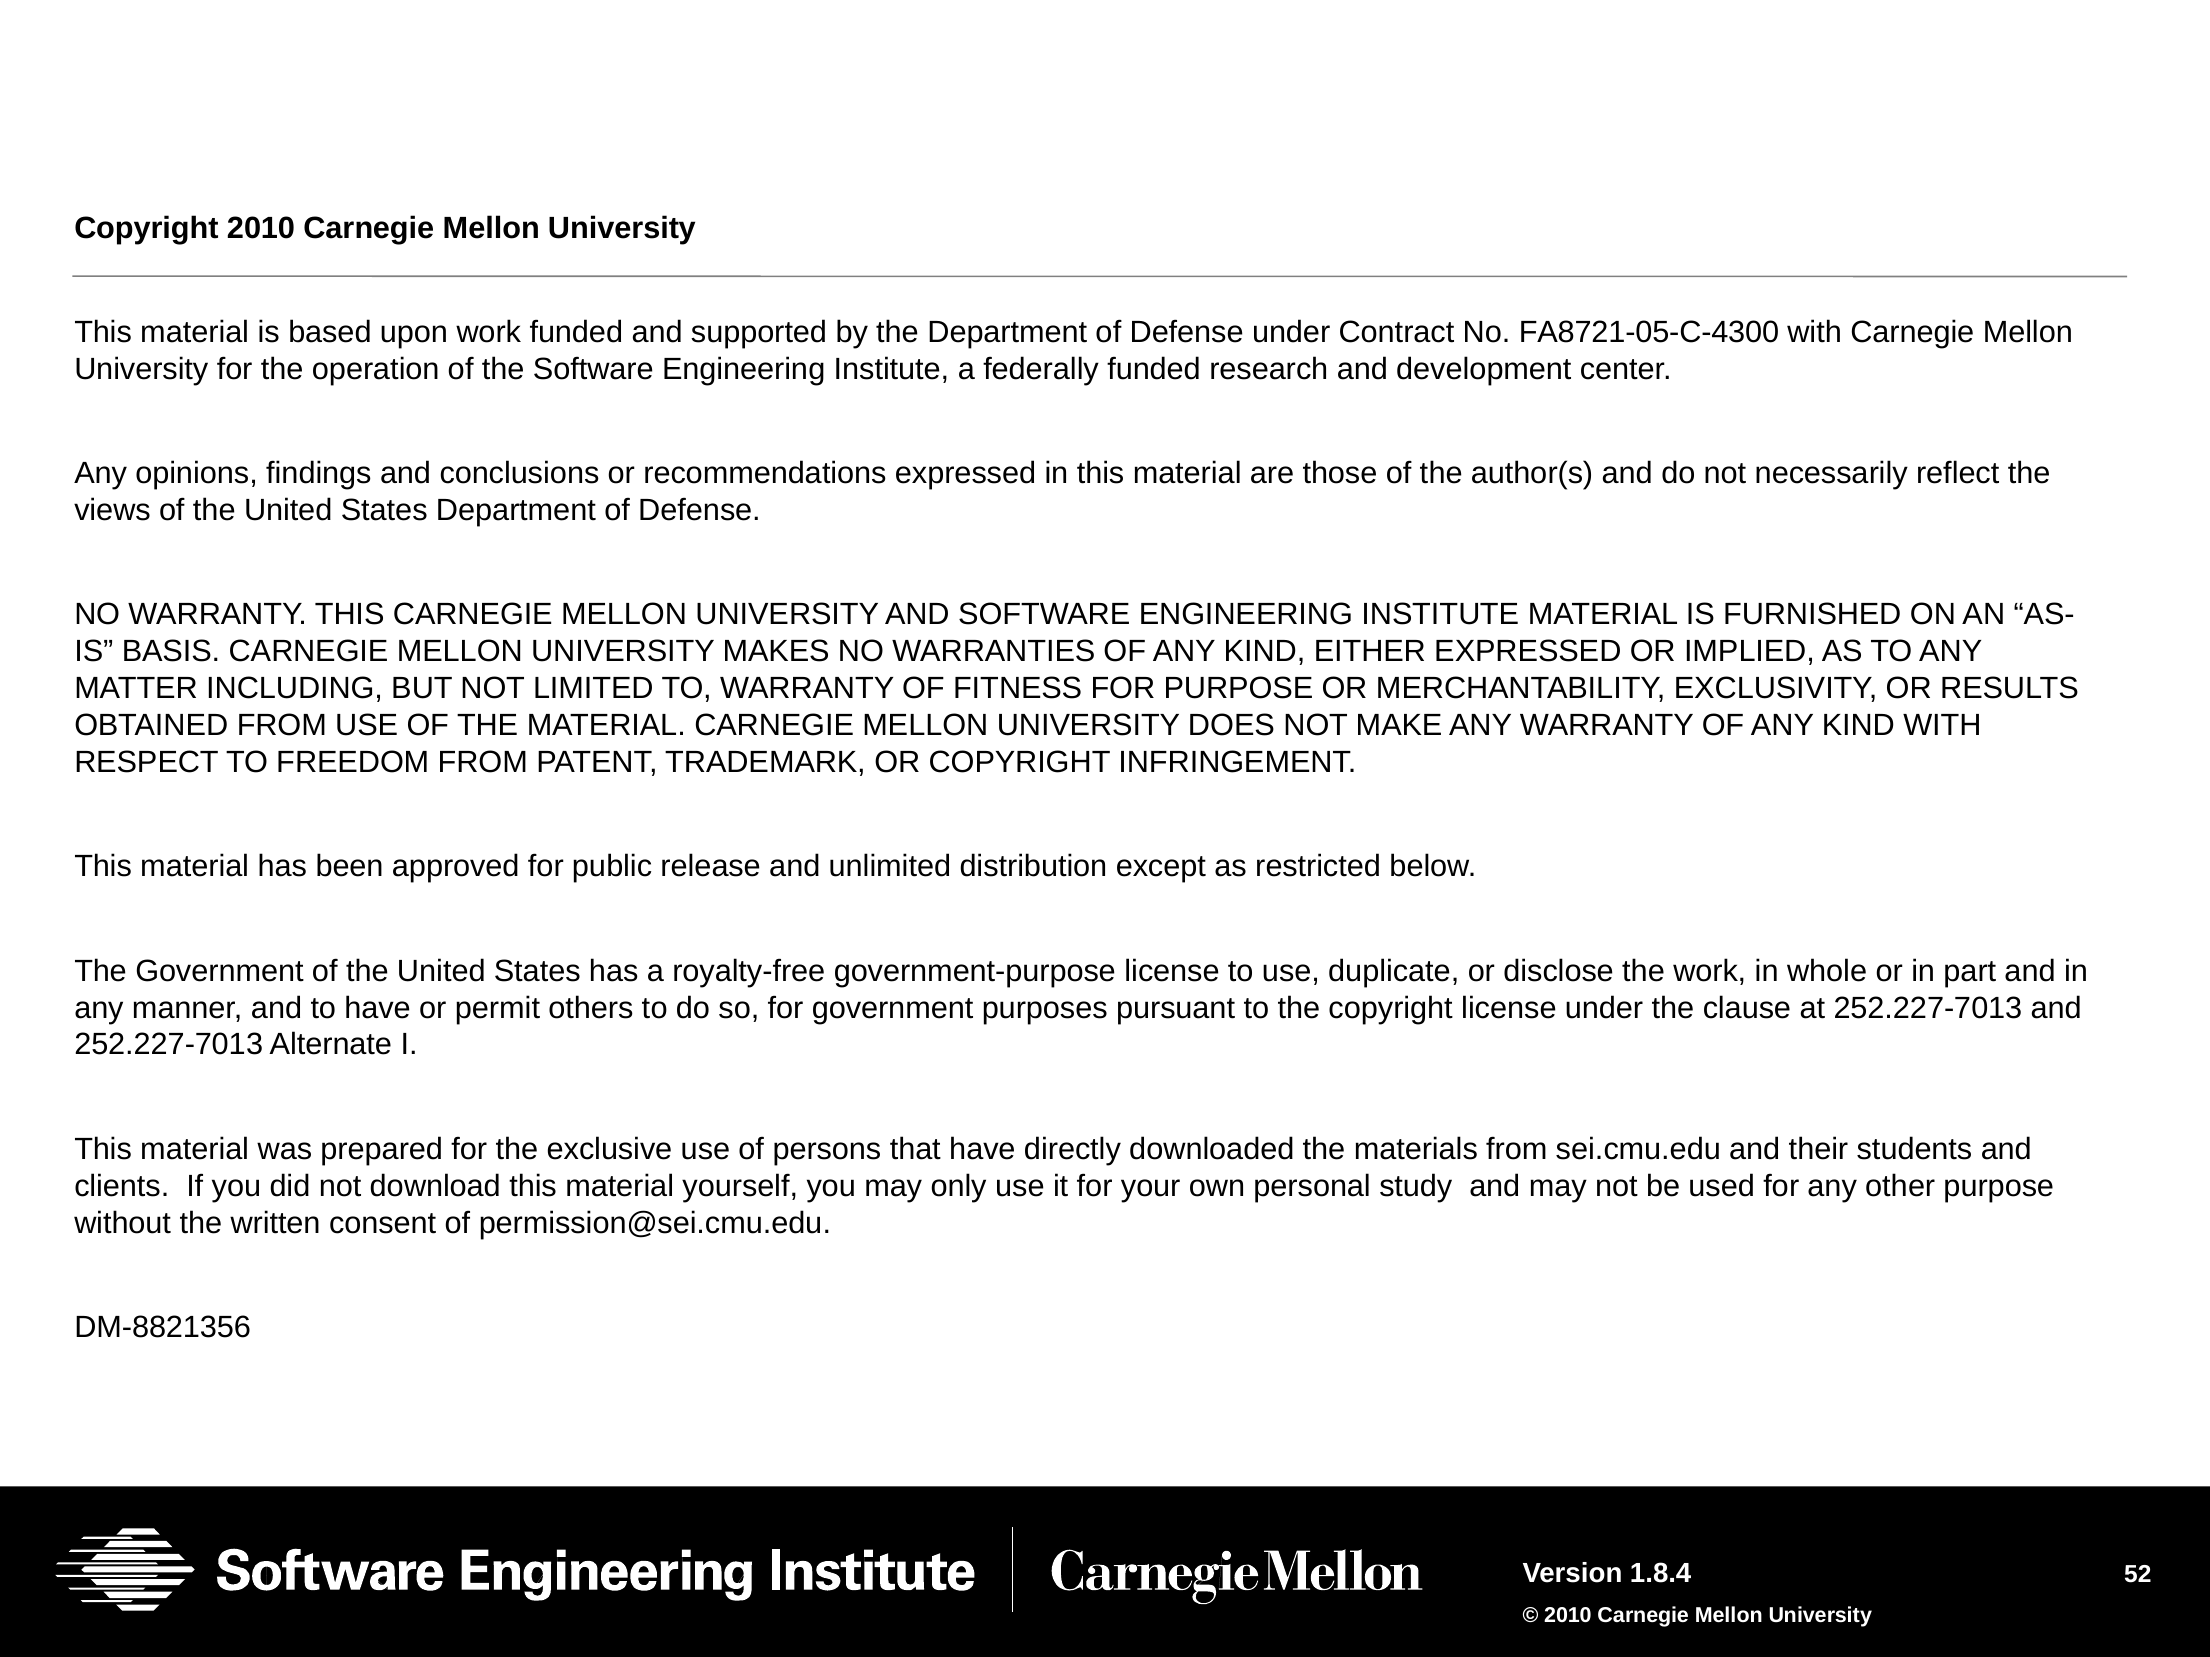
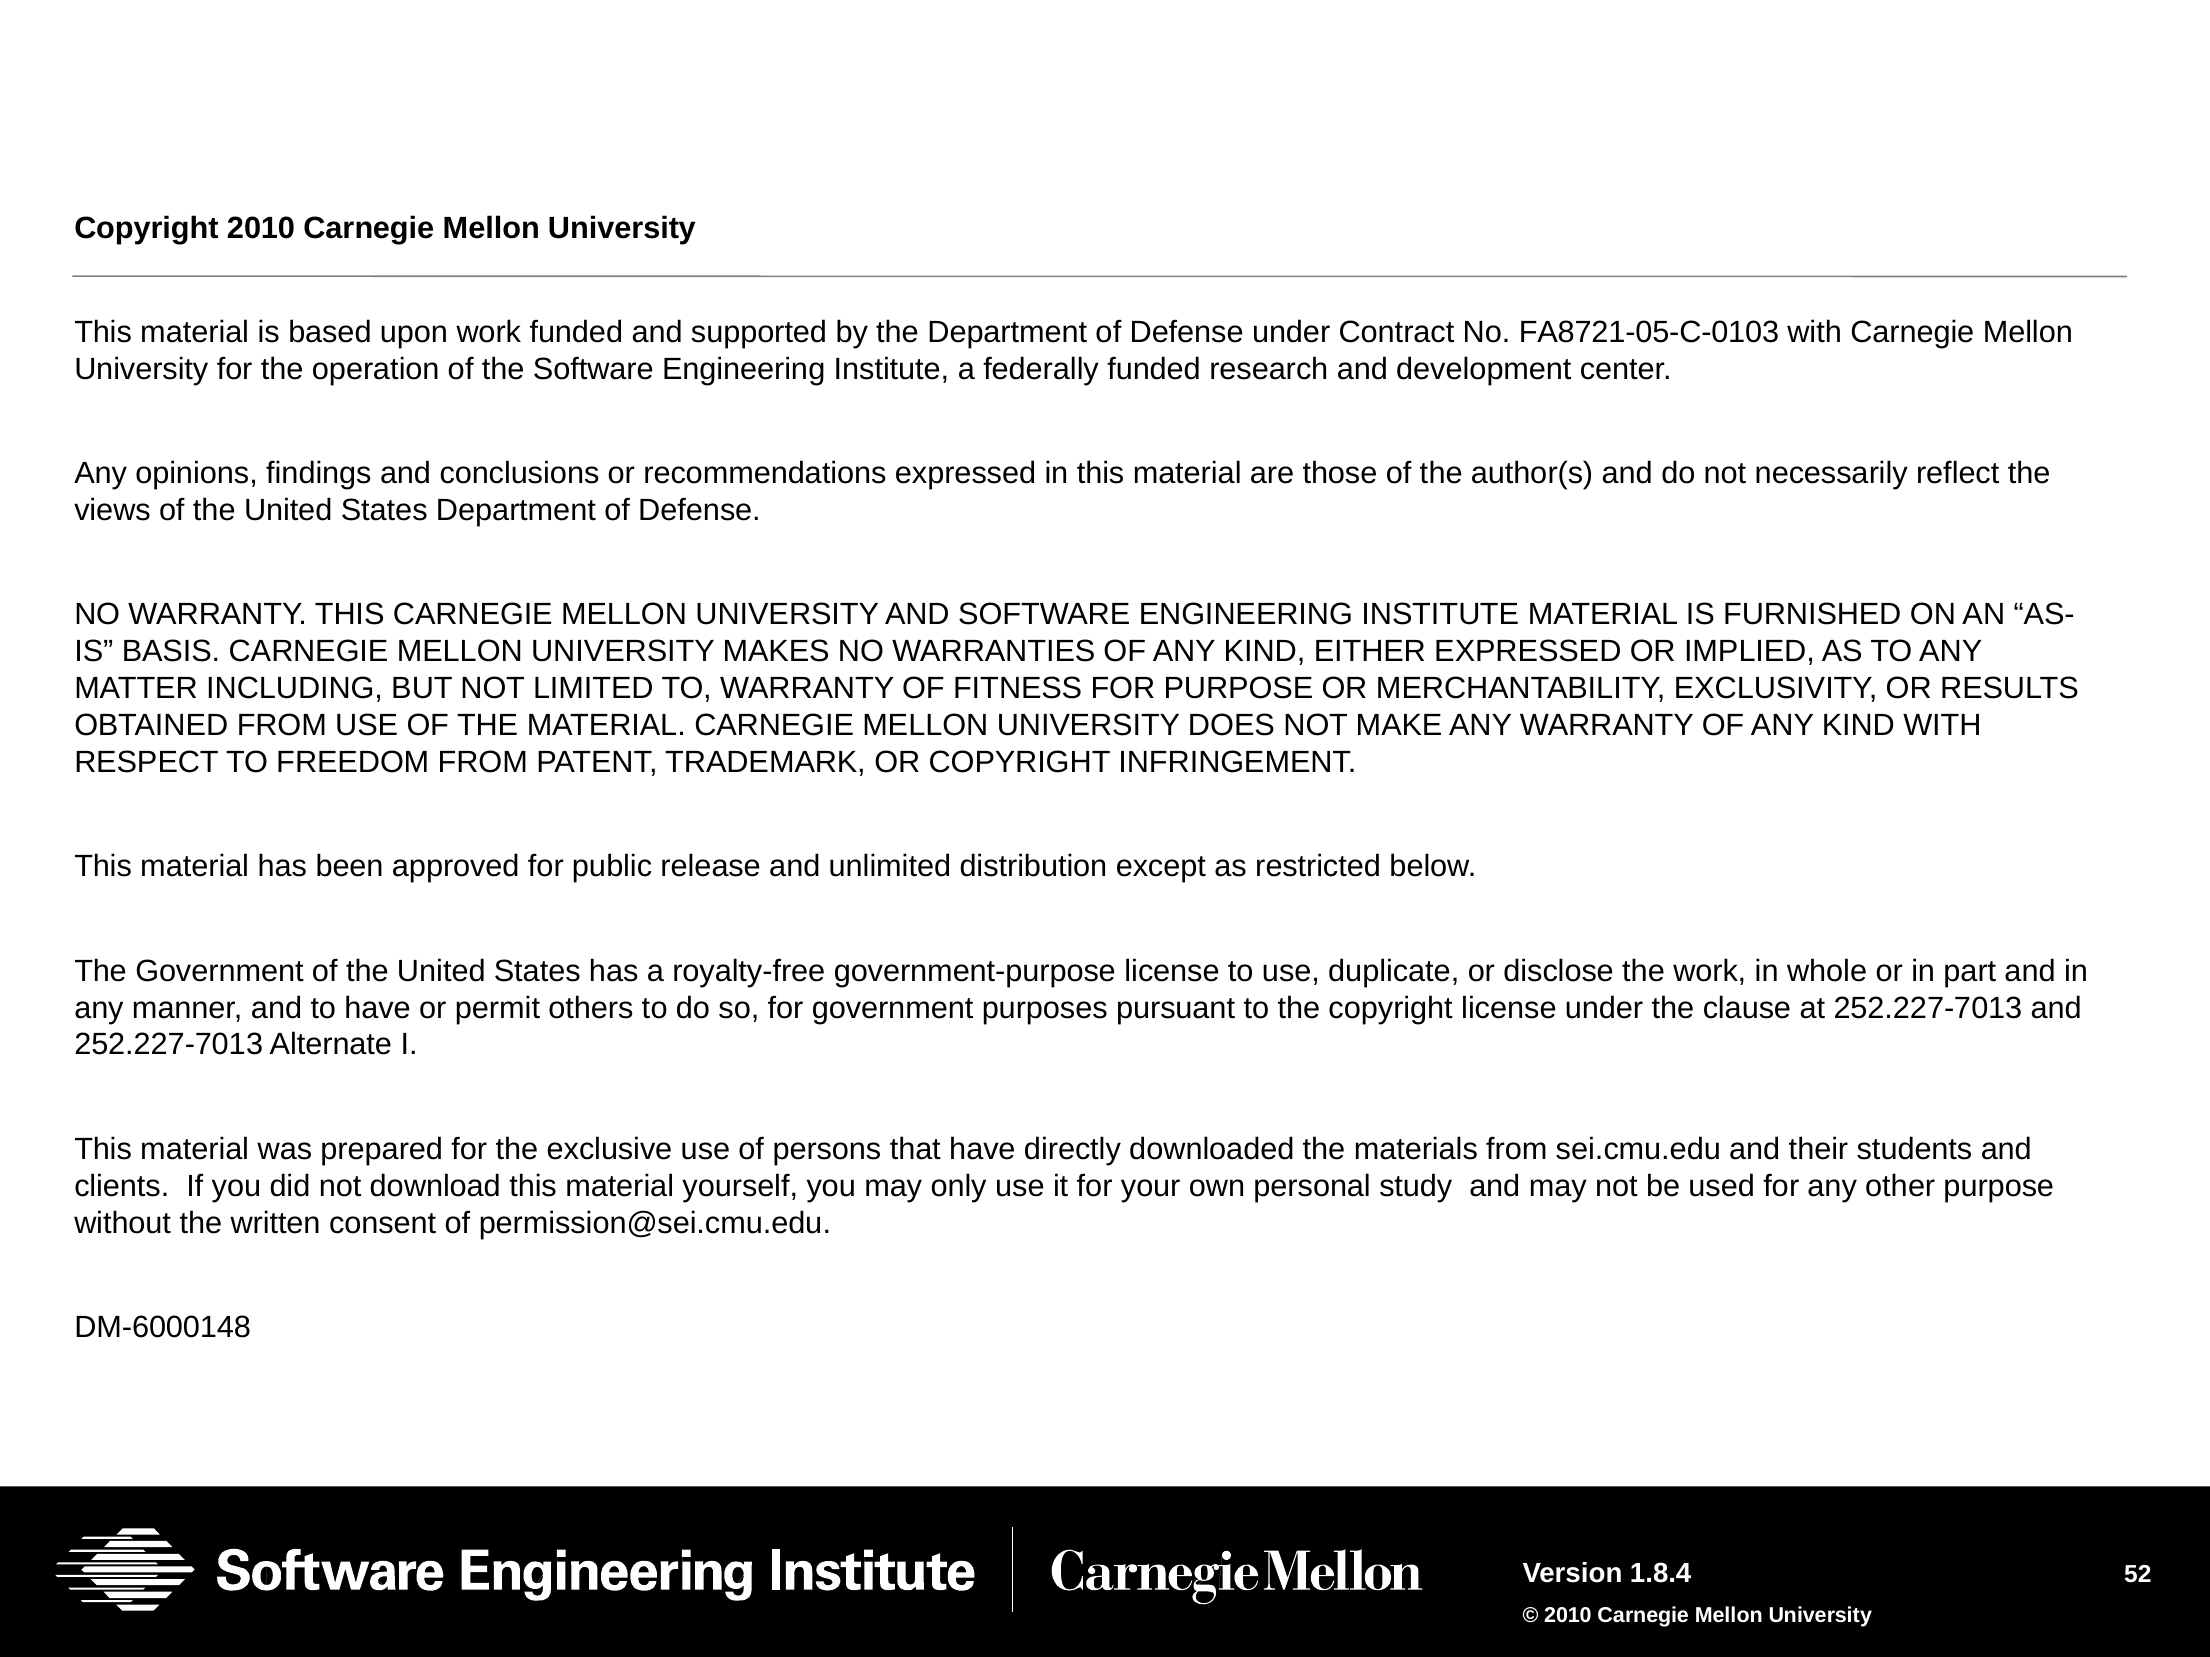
FA8721-05-C-4300: FA8721-05-C-4300 -> FA8721-05-C-0103
DM-8821356: DM-8821356 -> DM-6000148
